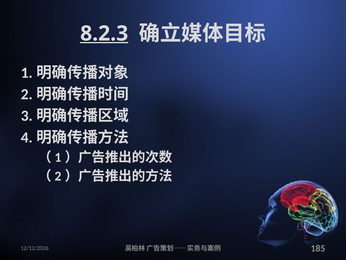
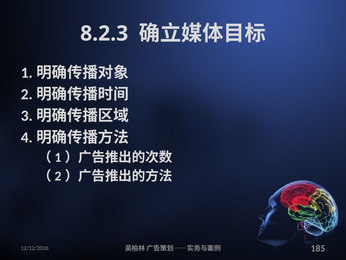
8.2.3 underline: present -> none
